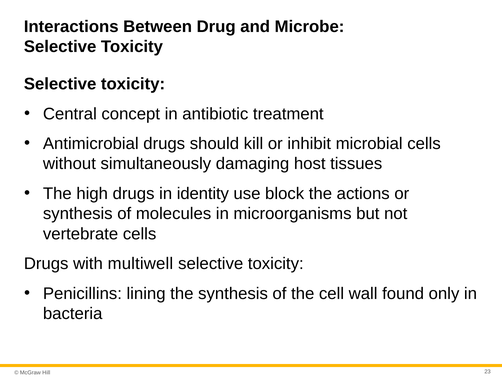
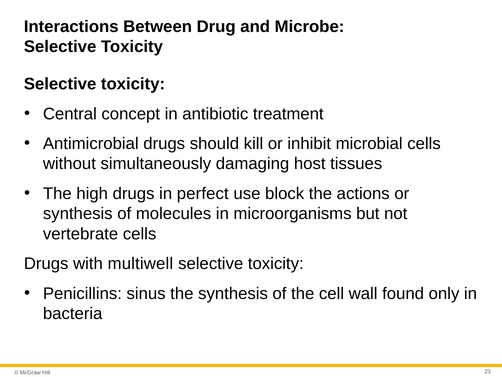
identity: identity -> perfect
lining: lining -> sinus
